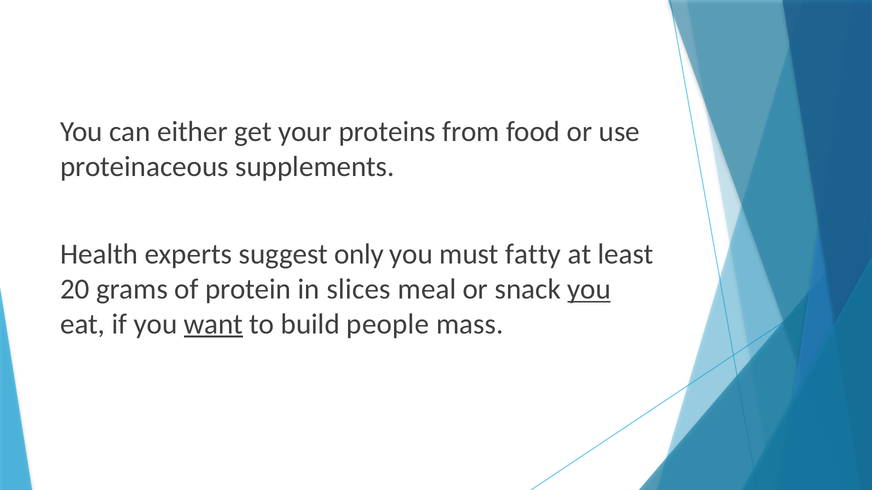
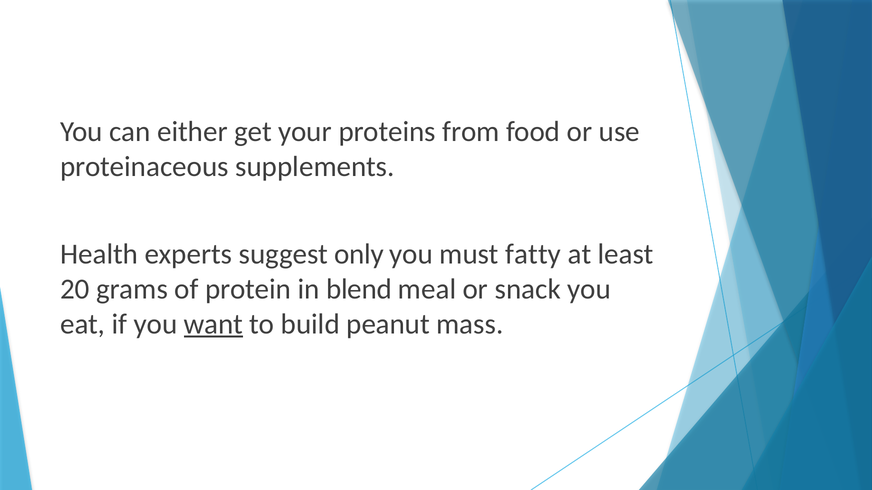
slices: slices -> blend
you at (589, 289) underline: present -> none
people: people -> peanut
